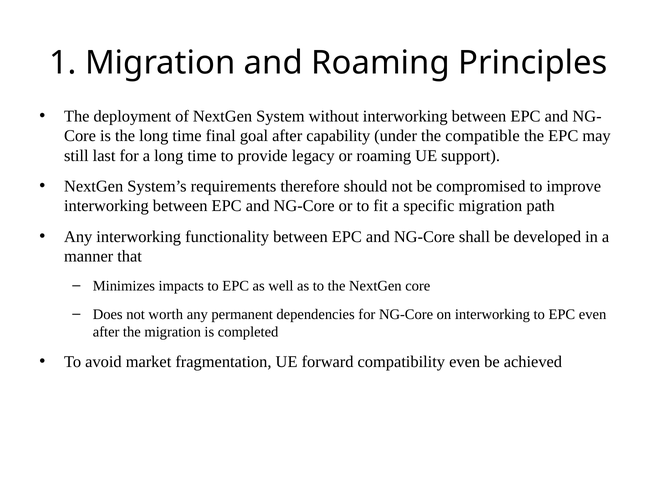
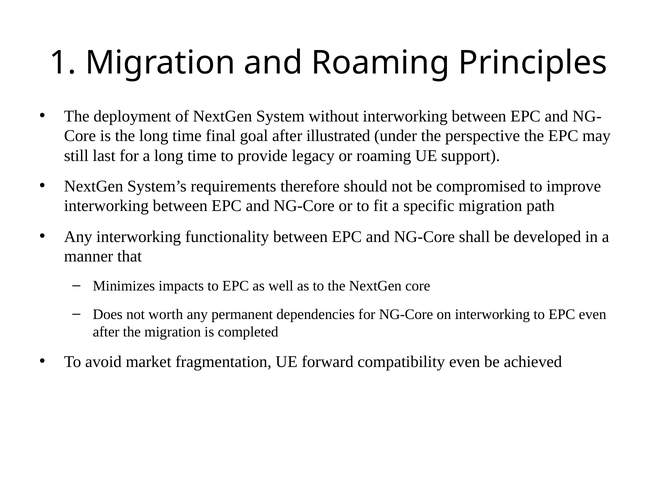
capability: capability -> illustrated
compatible: compatible -> perspective
